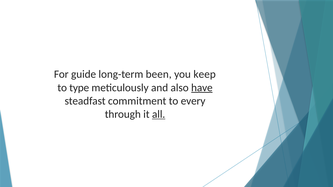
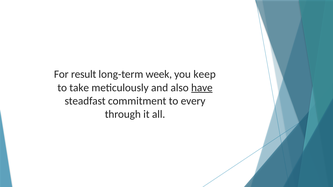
guide: guide -> result
been: been -> week
type: type -> take
all underline: present -> none
